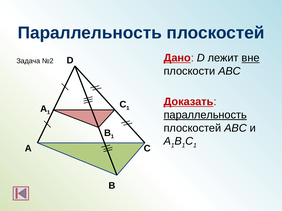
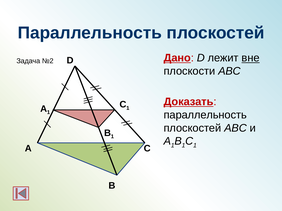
параллельность at (205, 115) underline: present -> none
